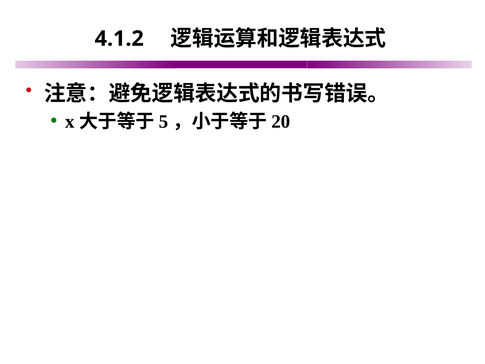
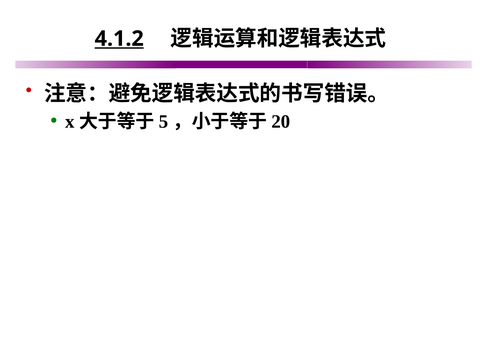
4.1.2 underline: none -> present
